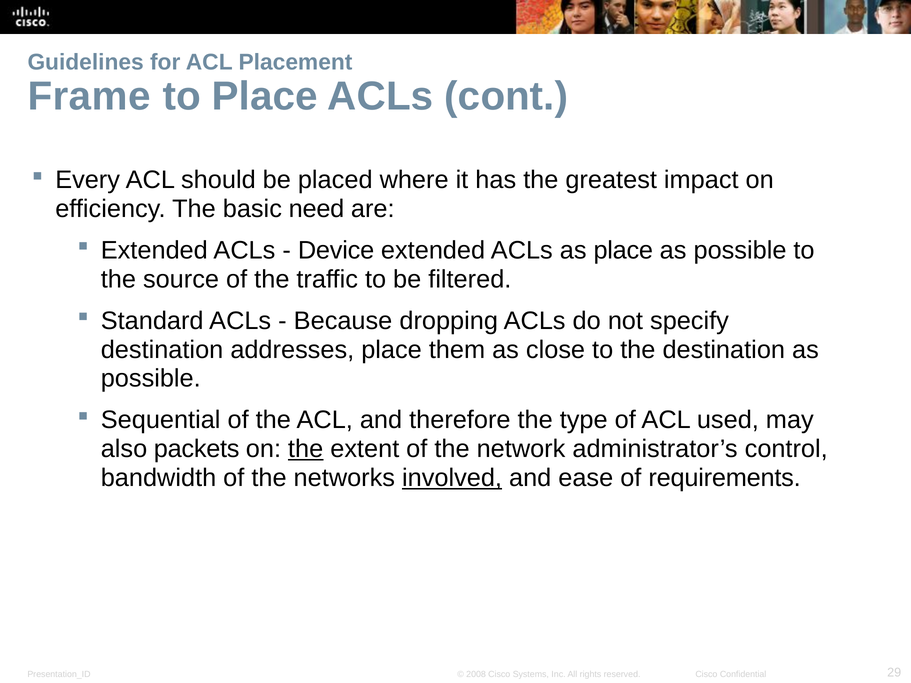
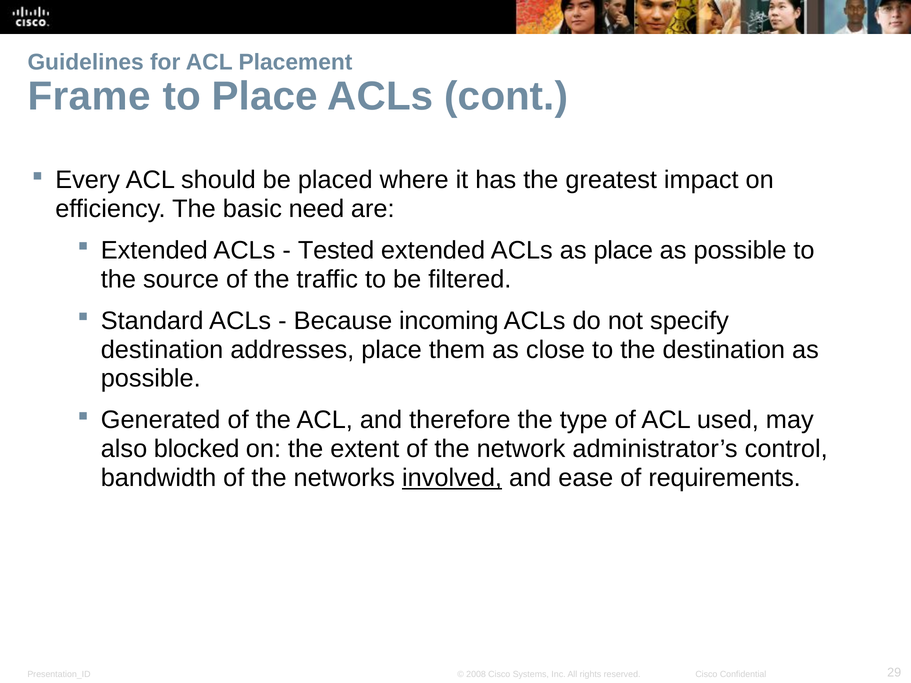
Device: Device -> Tested
dropping: dropping -> incoming
Sequential: Sequential -> Generated
packets: packets -> blocked
the at (306, 449) underline: present -> none
